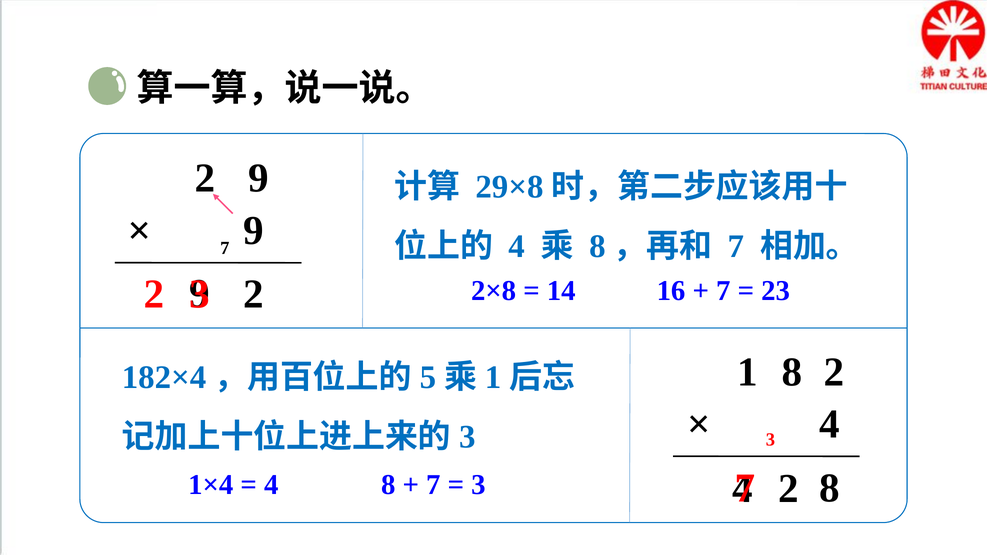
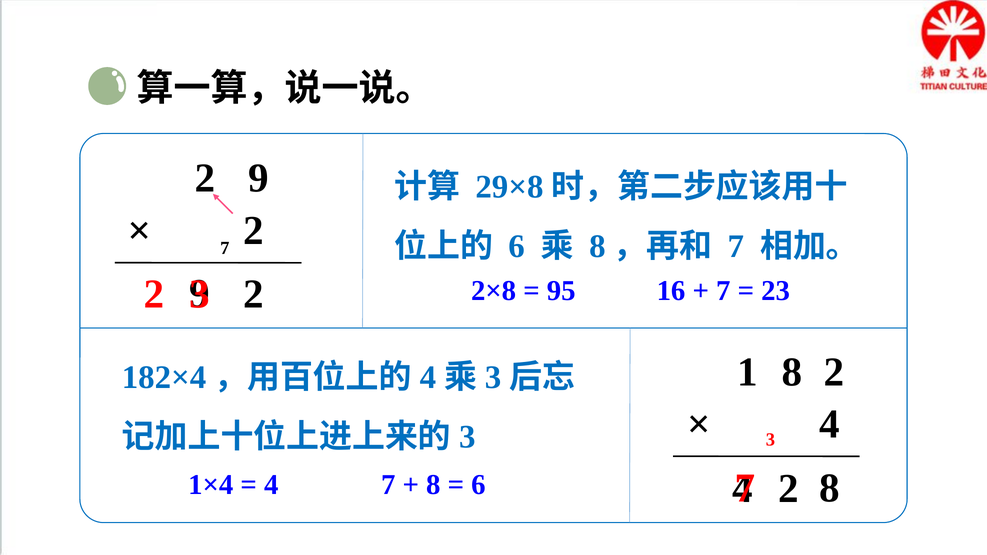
9 at (254, 231): 9 -> 2
4 at (517, 246): 4 -> 6
14: 14 -> 95
5 at (428, 378): 5 -> 4
1 at (493, 378): 1 -> 3
4 8: 8 -> 7
7 at (433, 485): 7 -> 8
3 at (478, 485): 3 -> 6
